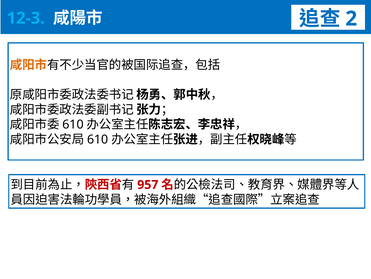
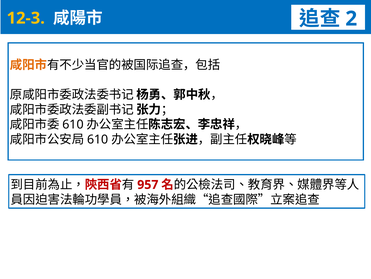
12-3 colour: light blue -> yellow
